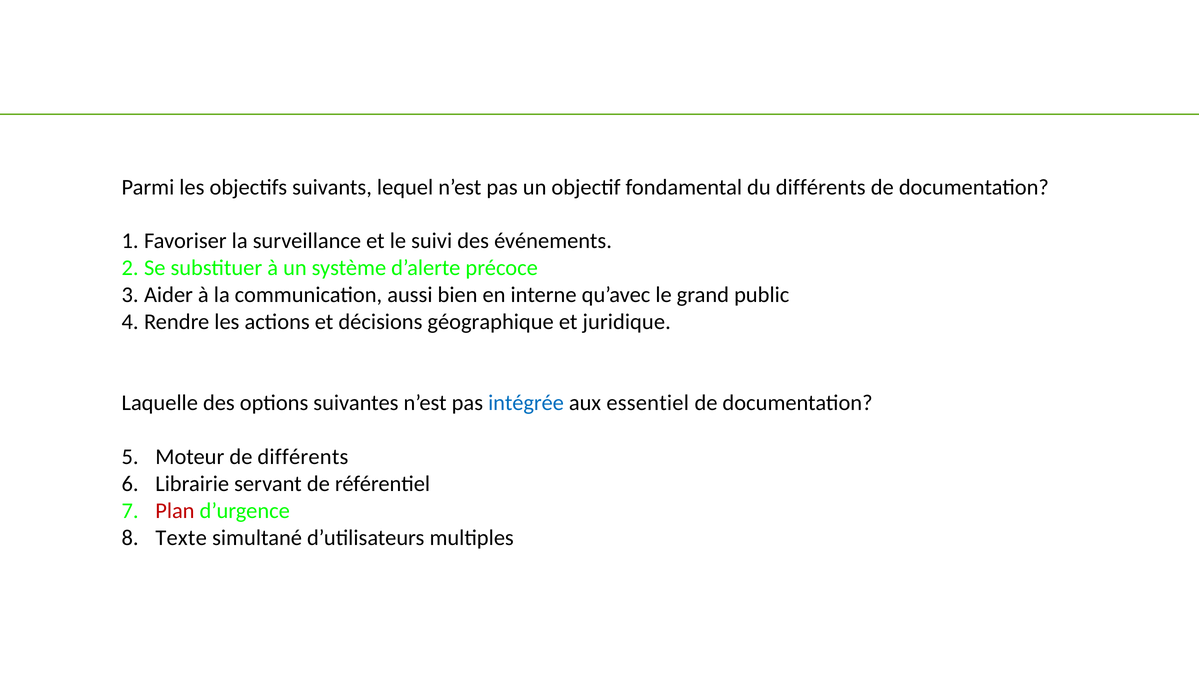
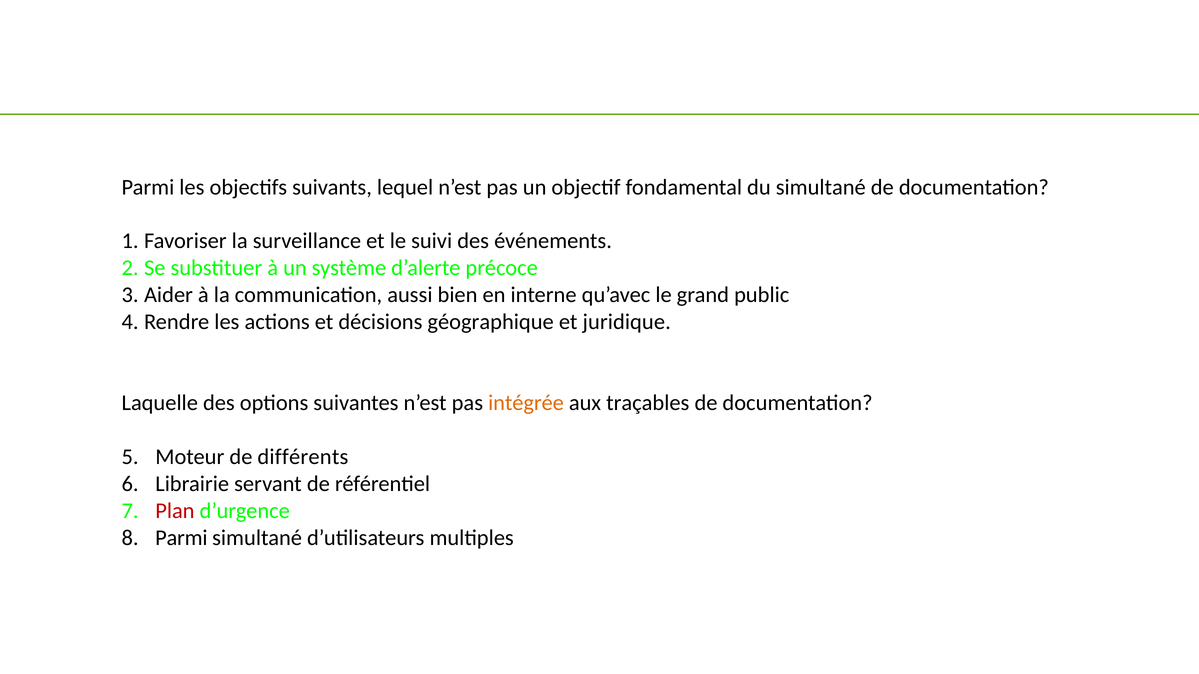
du différents: différents -> simultané
intégrée colour: blue -> orange
essentiel: essentiel -> traçables
Texte at (181, 538): Texte -> Parmi
